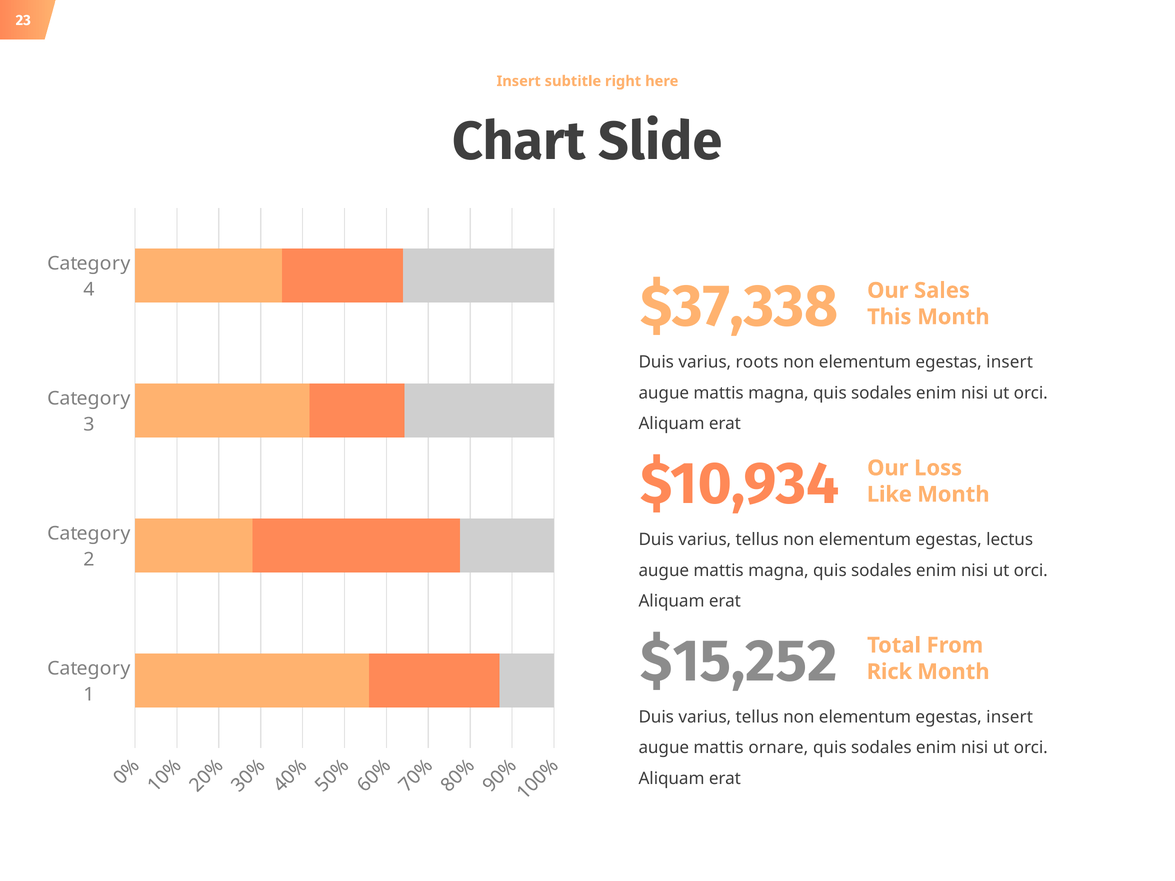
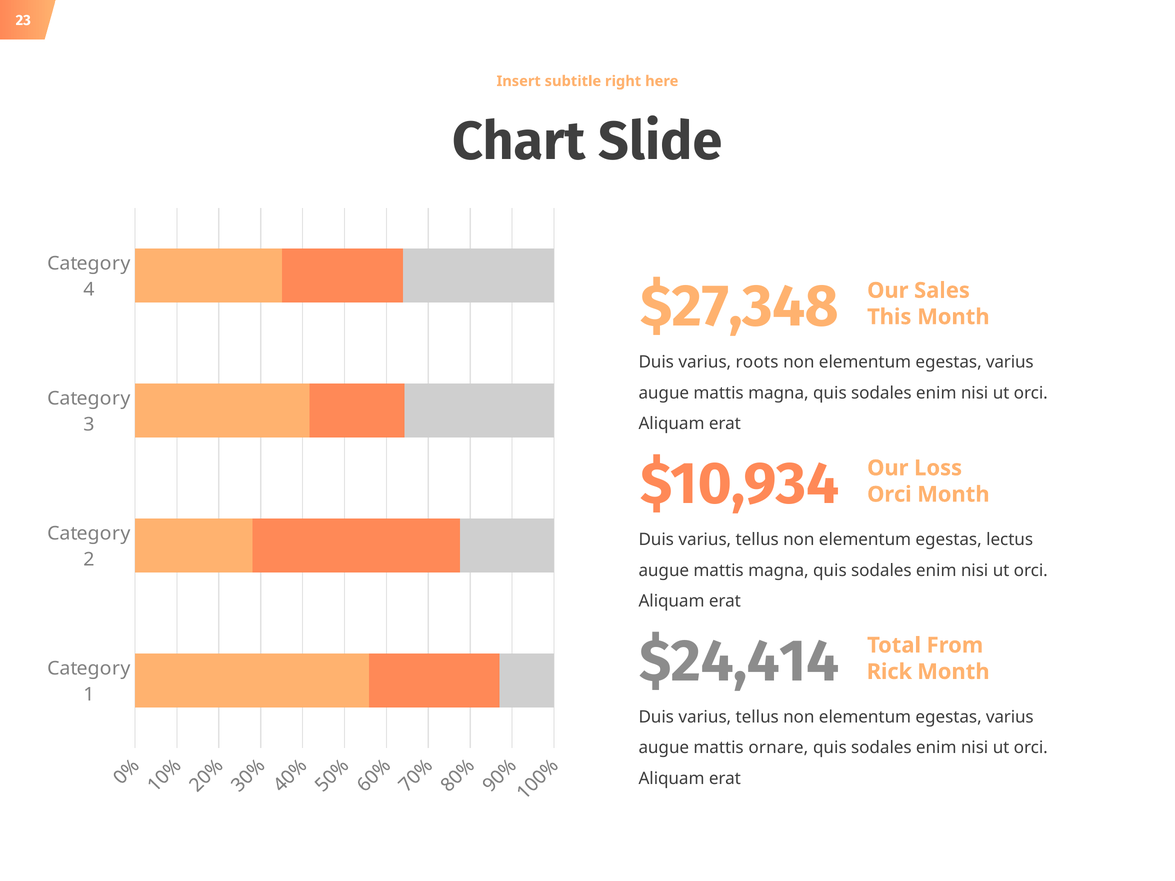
$37,338: $37,338 -> $27,348
insert at (1010, 362): insert -> varius
Like at (889, 495): Like -> Orci
$15,252: $15,252 -> $24,414
insert at (1010, 717): insert -> varius
